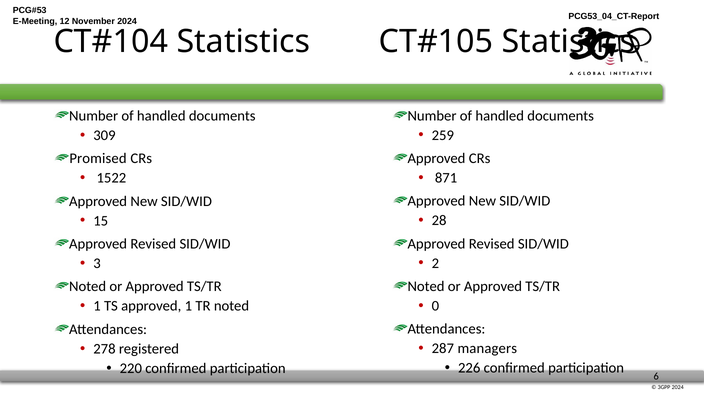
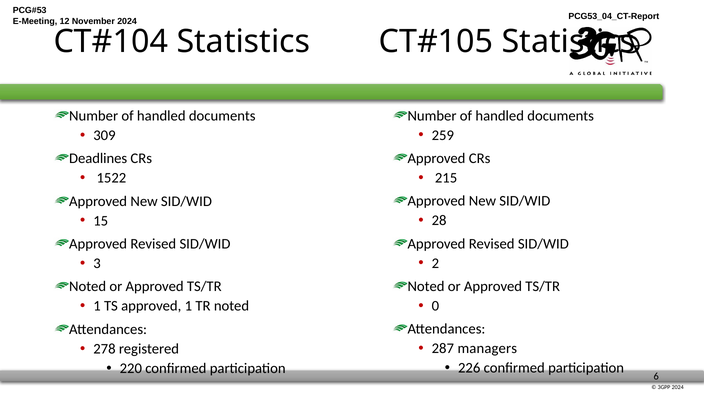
Promised: Promised -> Deadlines
871: 871 -> 215
